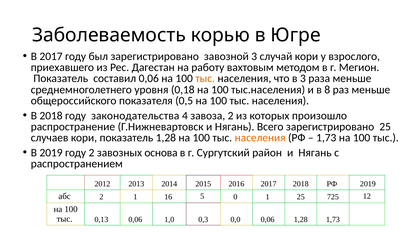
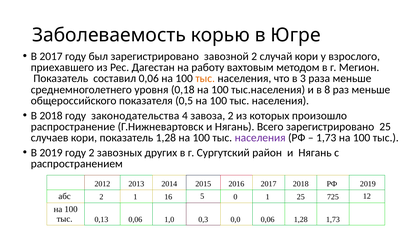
завозной 3: 3 -> 2
населения at (260, 138) colour: orange -> purple
основа: основа -> других
